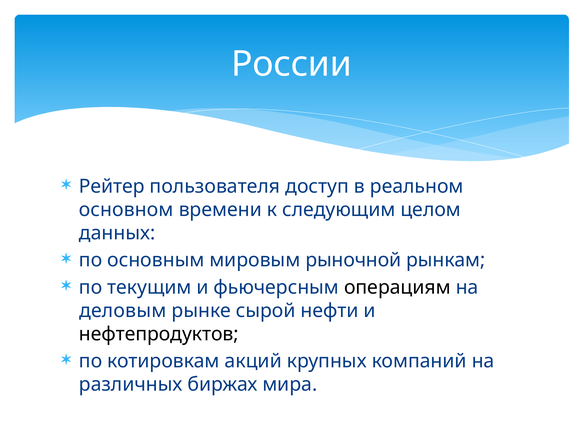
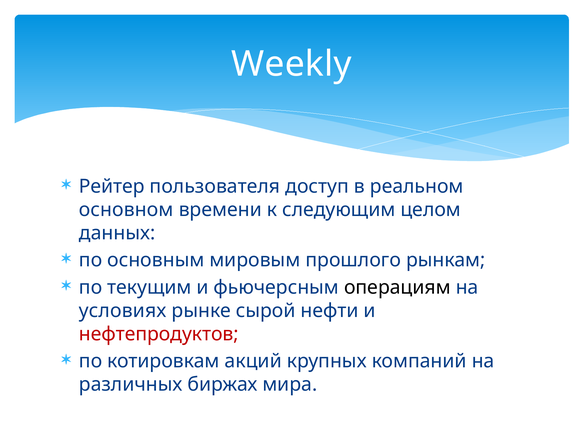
России: России -> Weekly
рыночной: рыночной -> прошлого
деловым: деловым -> условиях
нефтепродуктов colour: black -> red
